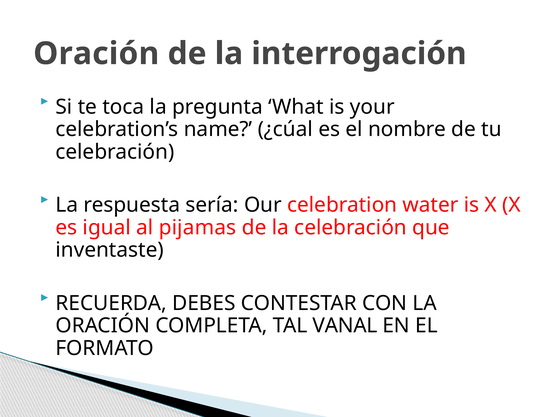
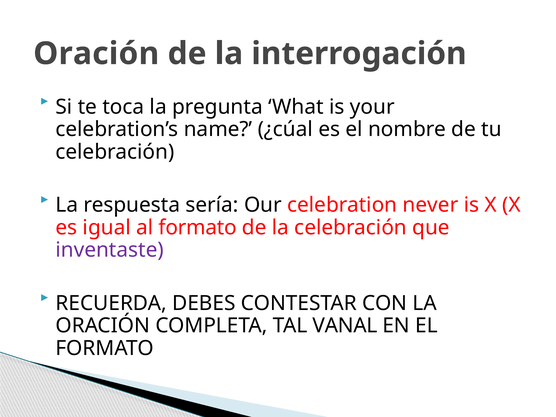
water: water -> never
al pijamas: pijamas -> formato
inventaste colour: black -> purple
